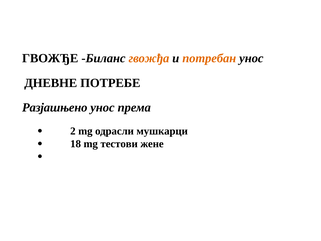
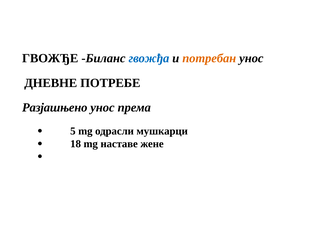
гвожђа colour: orange -> blue
2: 2 -> 5
тестови: тестови -> наставе
